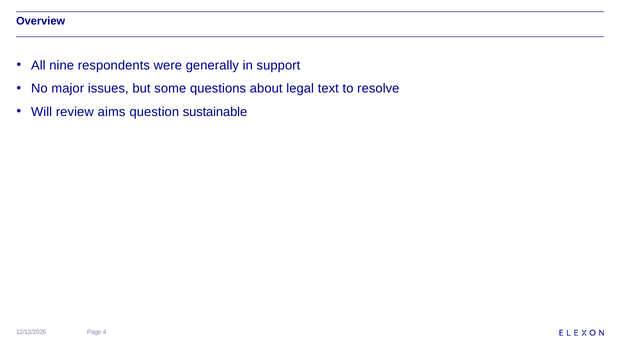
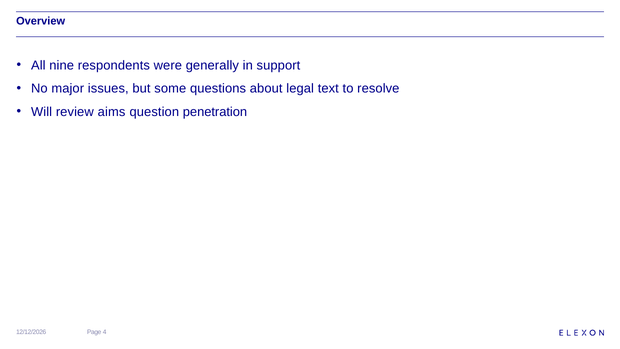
sustainable: sustainable -> penetration
